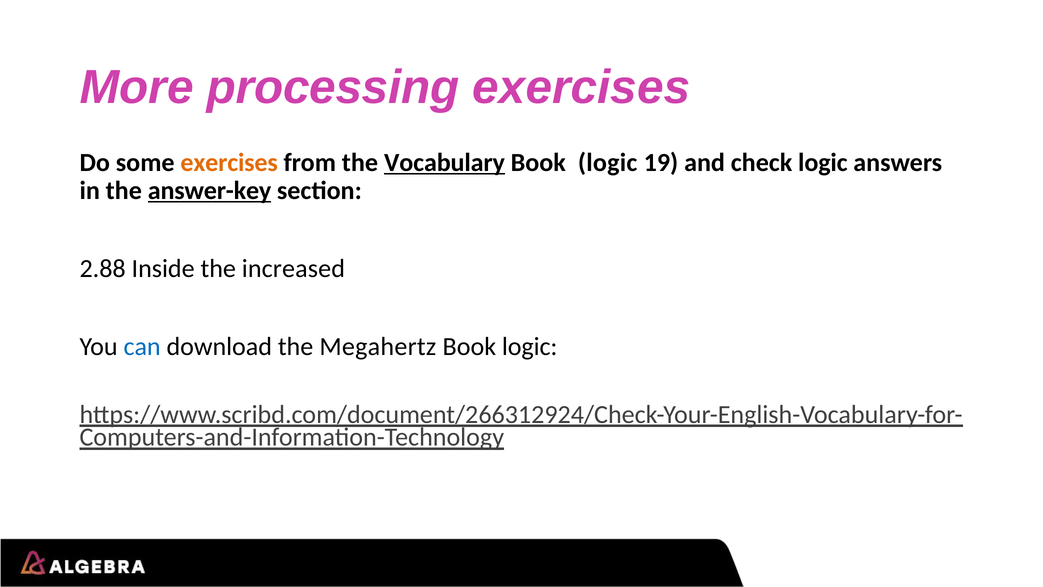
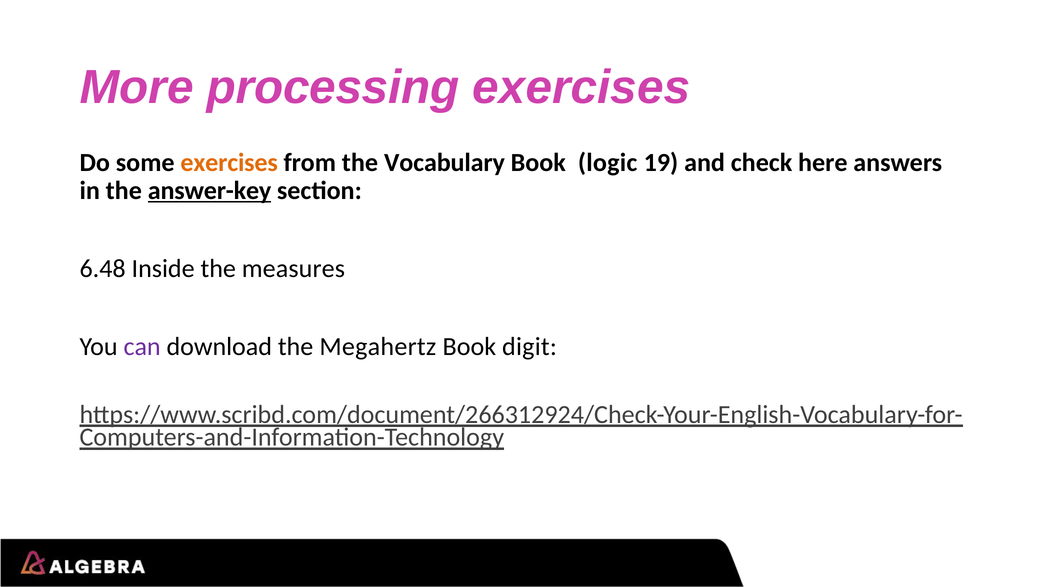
Vocabulary underline: present -> none
check logic: logic -> here
2.88: 2.88 -> 6.48
increased: increased -> measures
can colour: blue -> purple
logic at (530, 347): logic -> digit
